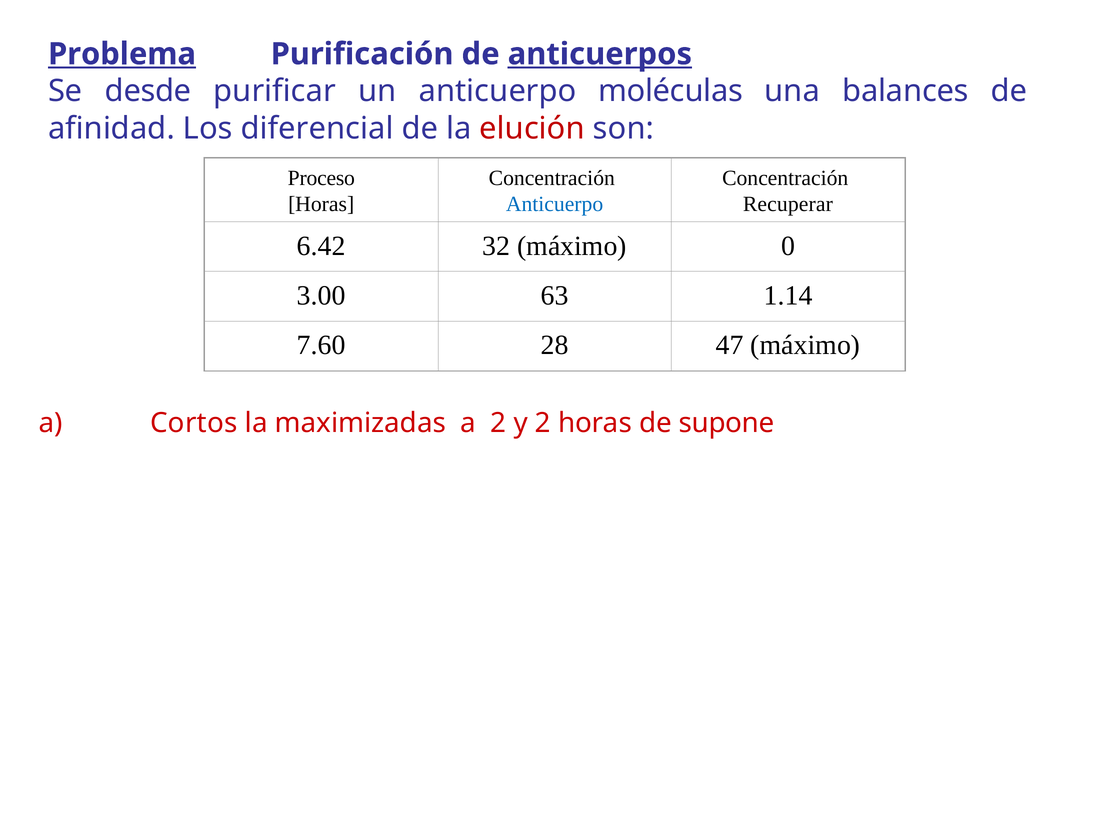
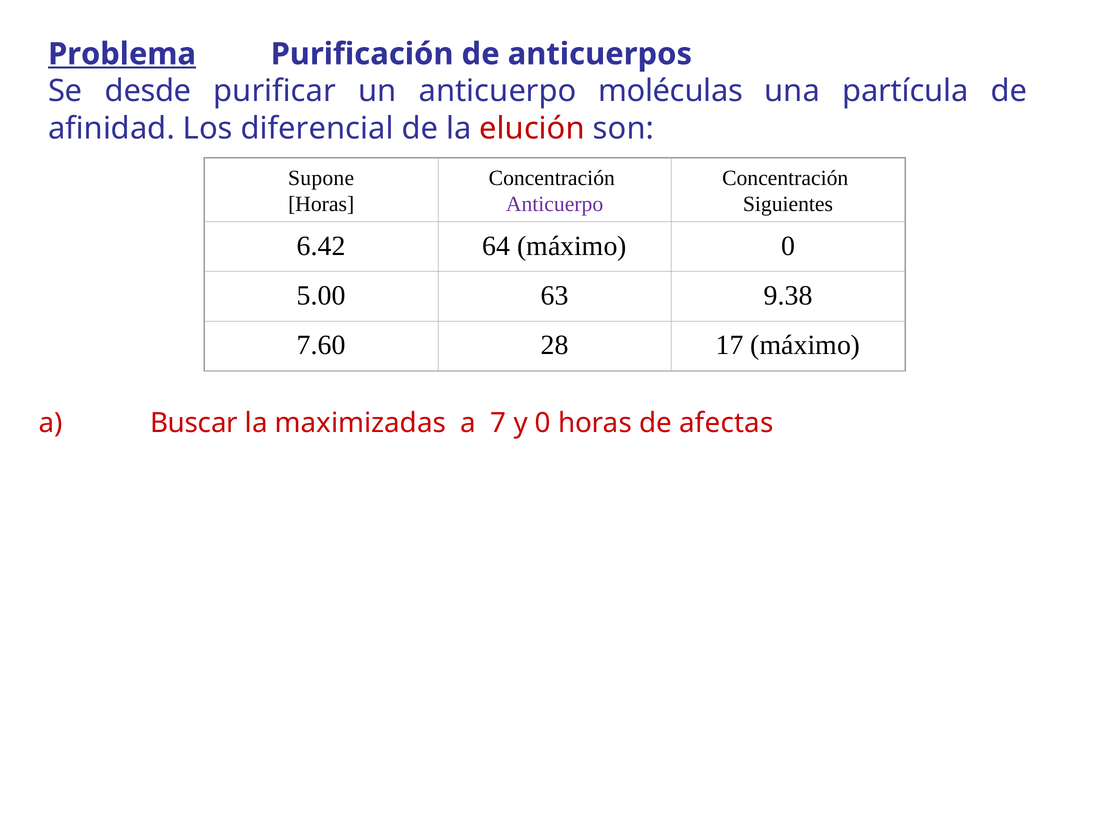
anticuerpos underline: present -> none
balances: balances -> partícula
Proceso: Proceso -> Supone
Anticuerpo at (555, 204) colour: blue -> purple
Recuperar: Recuperar -> Siguientes
32: 32 -> 64
3.00: 3.00 -> 5.00
1.14: 1.14 -> 9.38
47: 47 -> 17
Cortos: Cortos -> Buscar
a 2: 2 -> 7
y 2: 2 -> 0
supone: supone -> afectas
